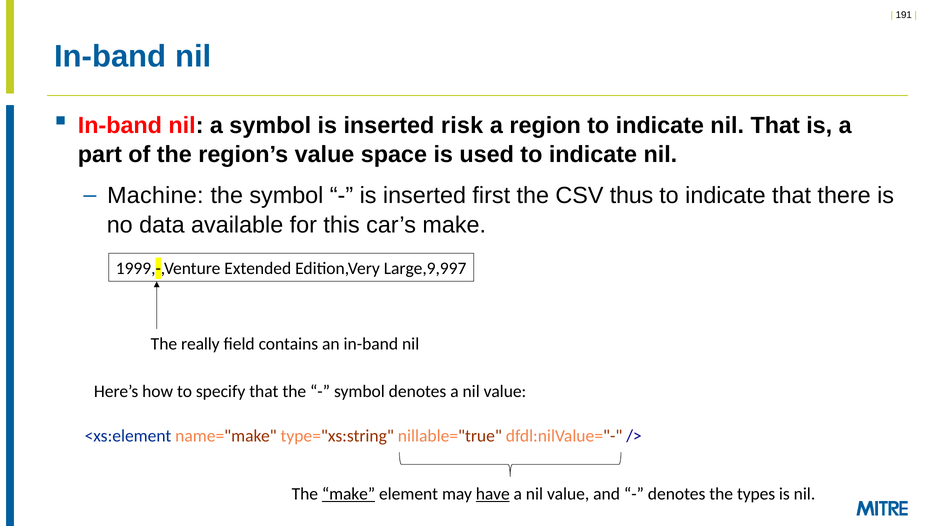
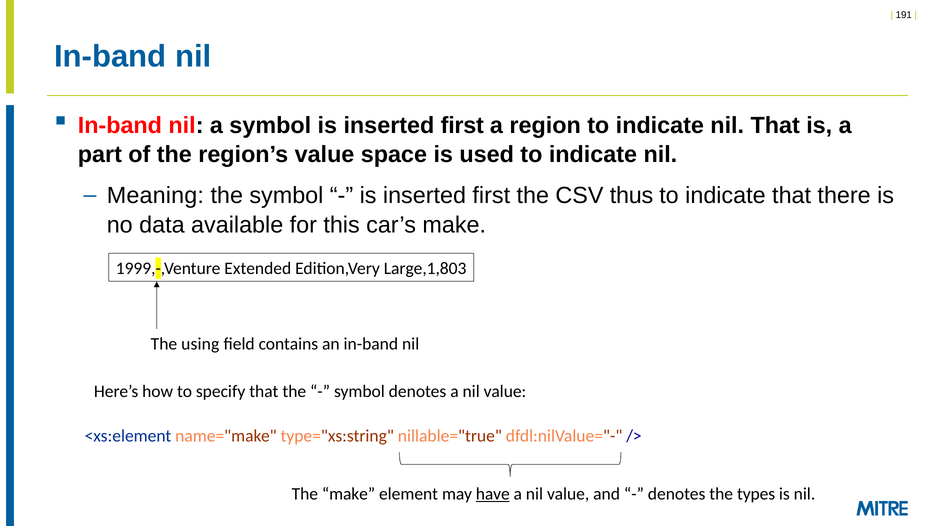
symbol is inserted risk: risk -> first
Machine: Machine -> Meaning
Large,9,997: Large,9,997 -> Large,1,803
really: really -> using
make at (349, 493) underline: present -> none
